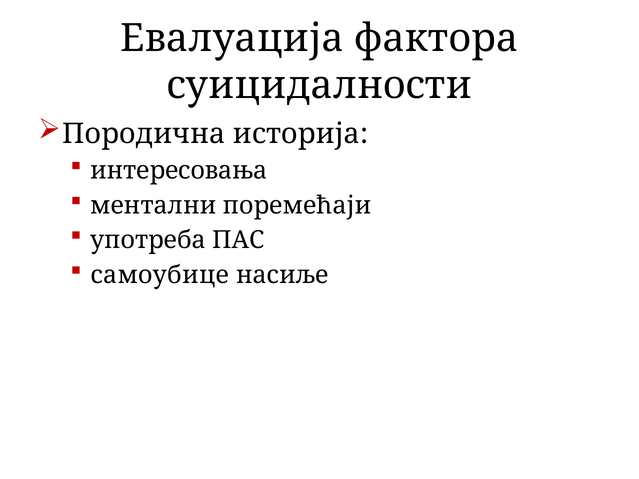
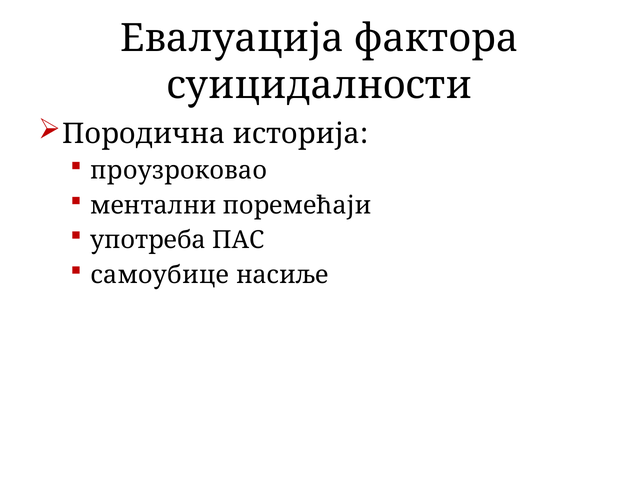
интересовања: интересовања -> проузроковао
